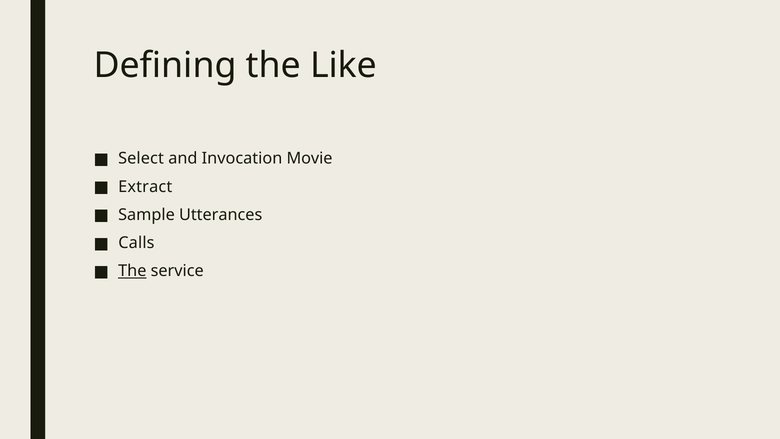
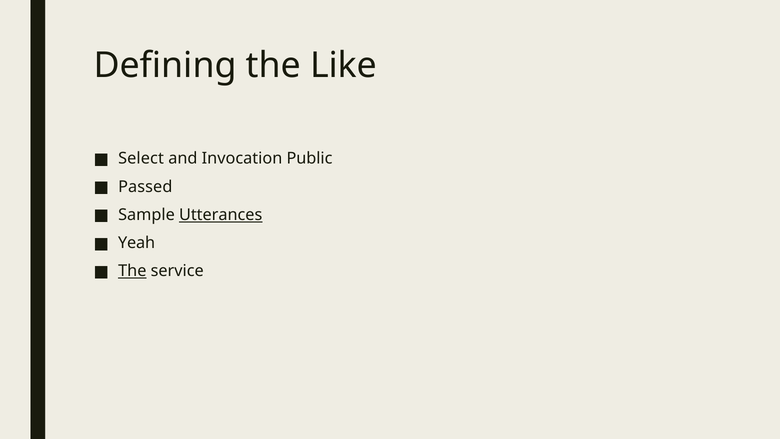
Movie: Movie -> Public
Extract: Extract -> Passed
Utterances underline: none -> present
Calls: Calls -> Yeah
